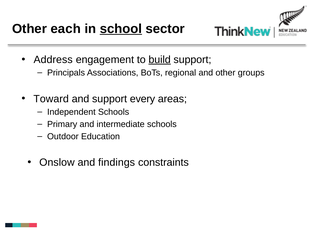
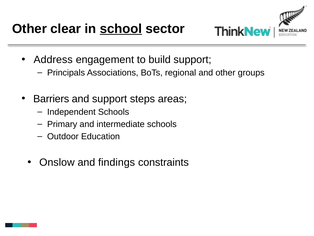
each: each -> clear
build underline: present -> none
Toward: Toward -> Barriers
every: every -> steps
